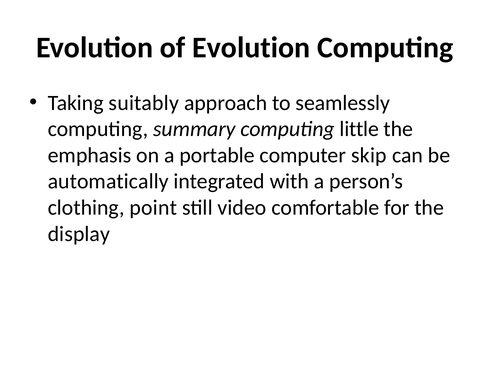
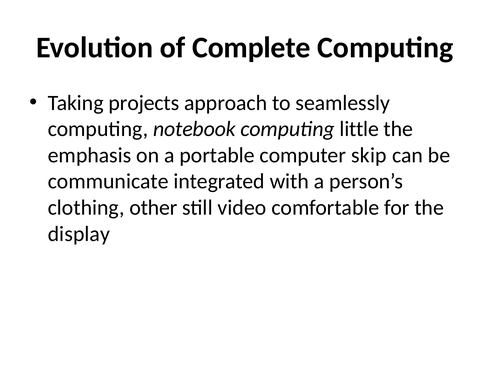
of Evolution: Evolution -> Complete
suitably: suitably -> projects
summary: summary -> notebook
automatically: automatically -> communicate
point: point -> other
